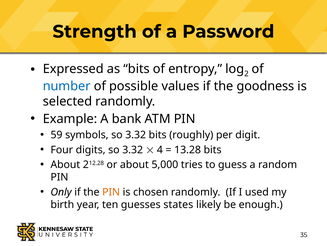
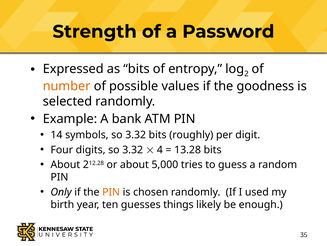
number colour: blue -> orange
59: 59 -> 14
states: states -> things
